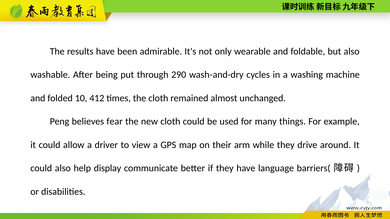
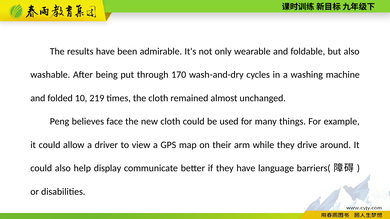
290: 290 -> 170
412: 412 -> 219
fear: fear -> face
